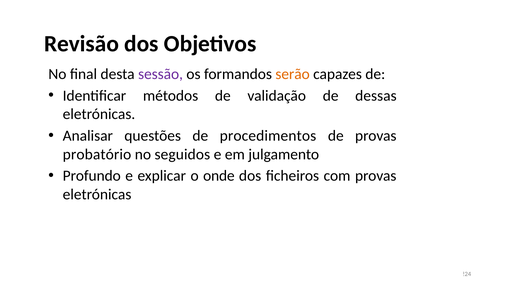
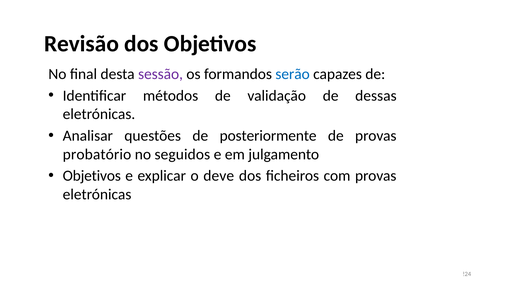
serão colour: orange -> blue
procedimentos: procedimentos -> posteriormente
Profundo at (92, 176): Profundo -> Objetivos
onde: onde -> deve
